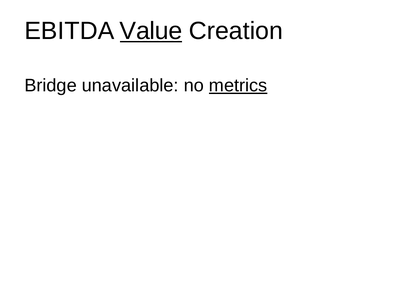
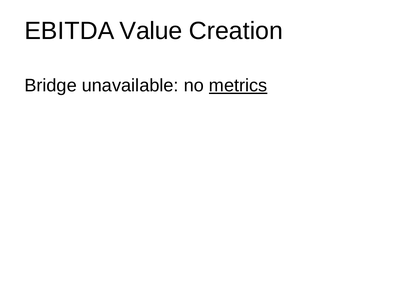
Value underline: present -> none
